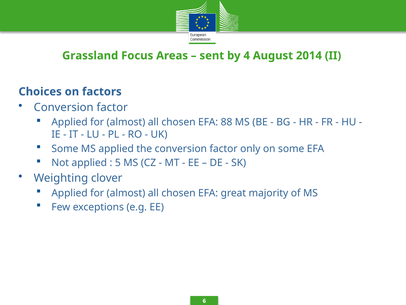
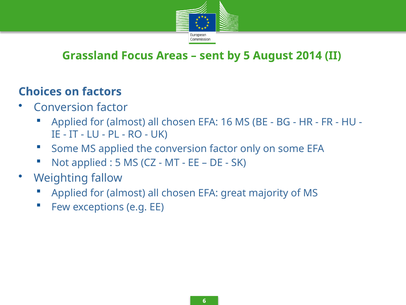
by 4: 4 -> 5
88: 88 -> 16
clover: clover -> fallow
